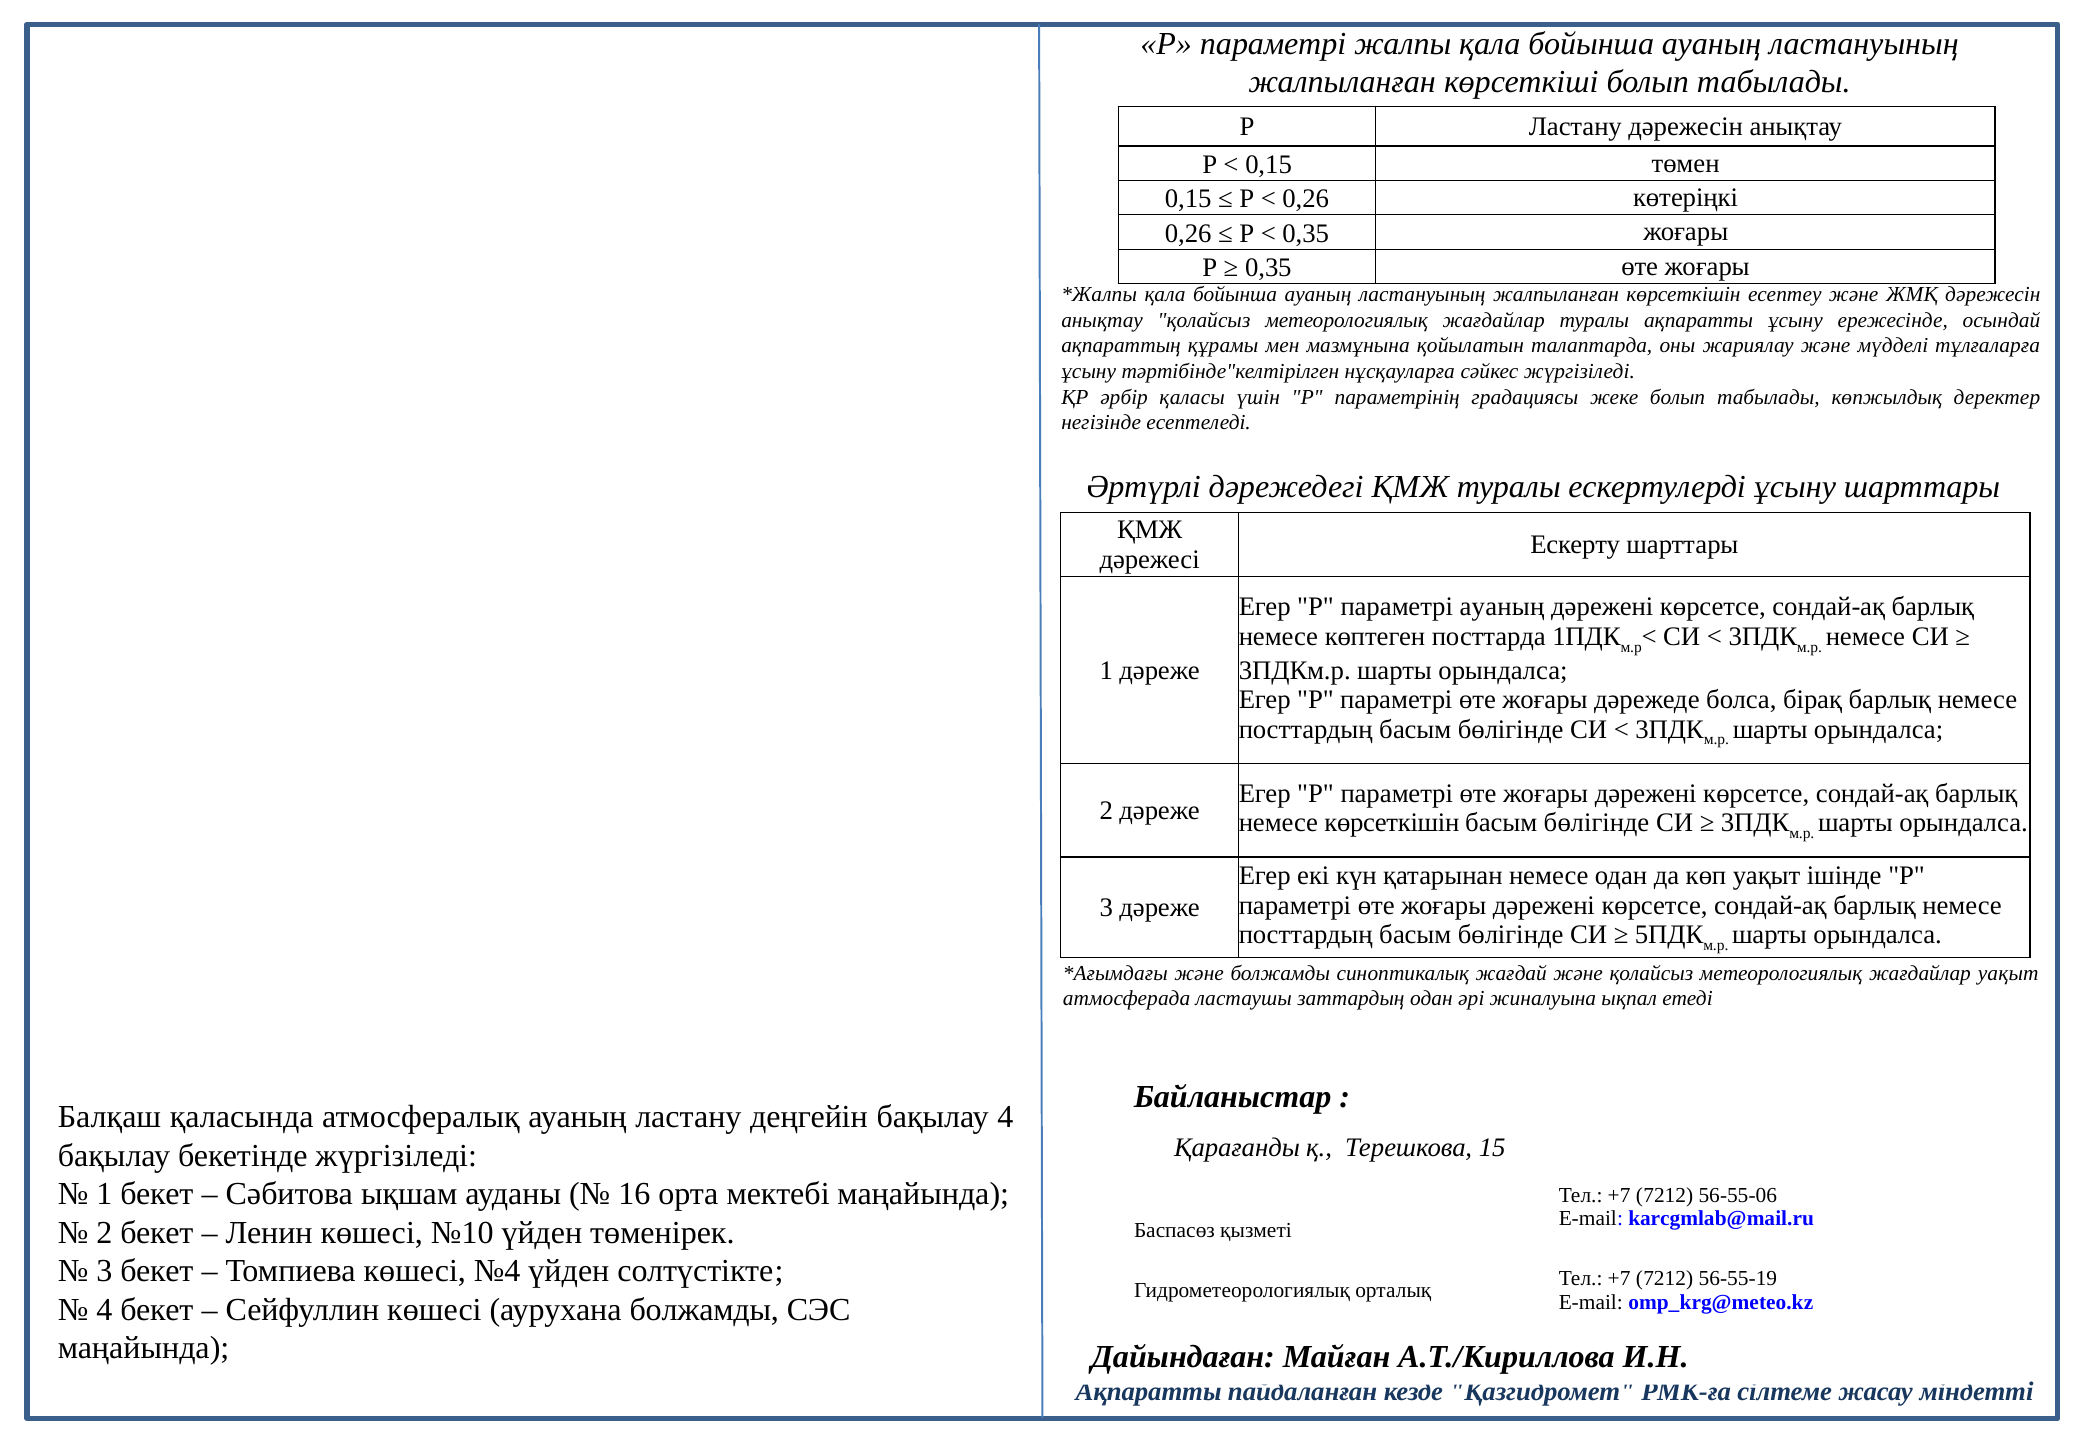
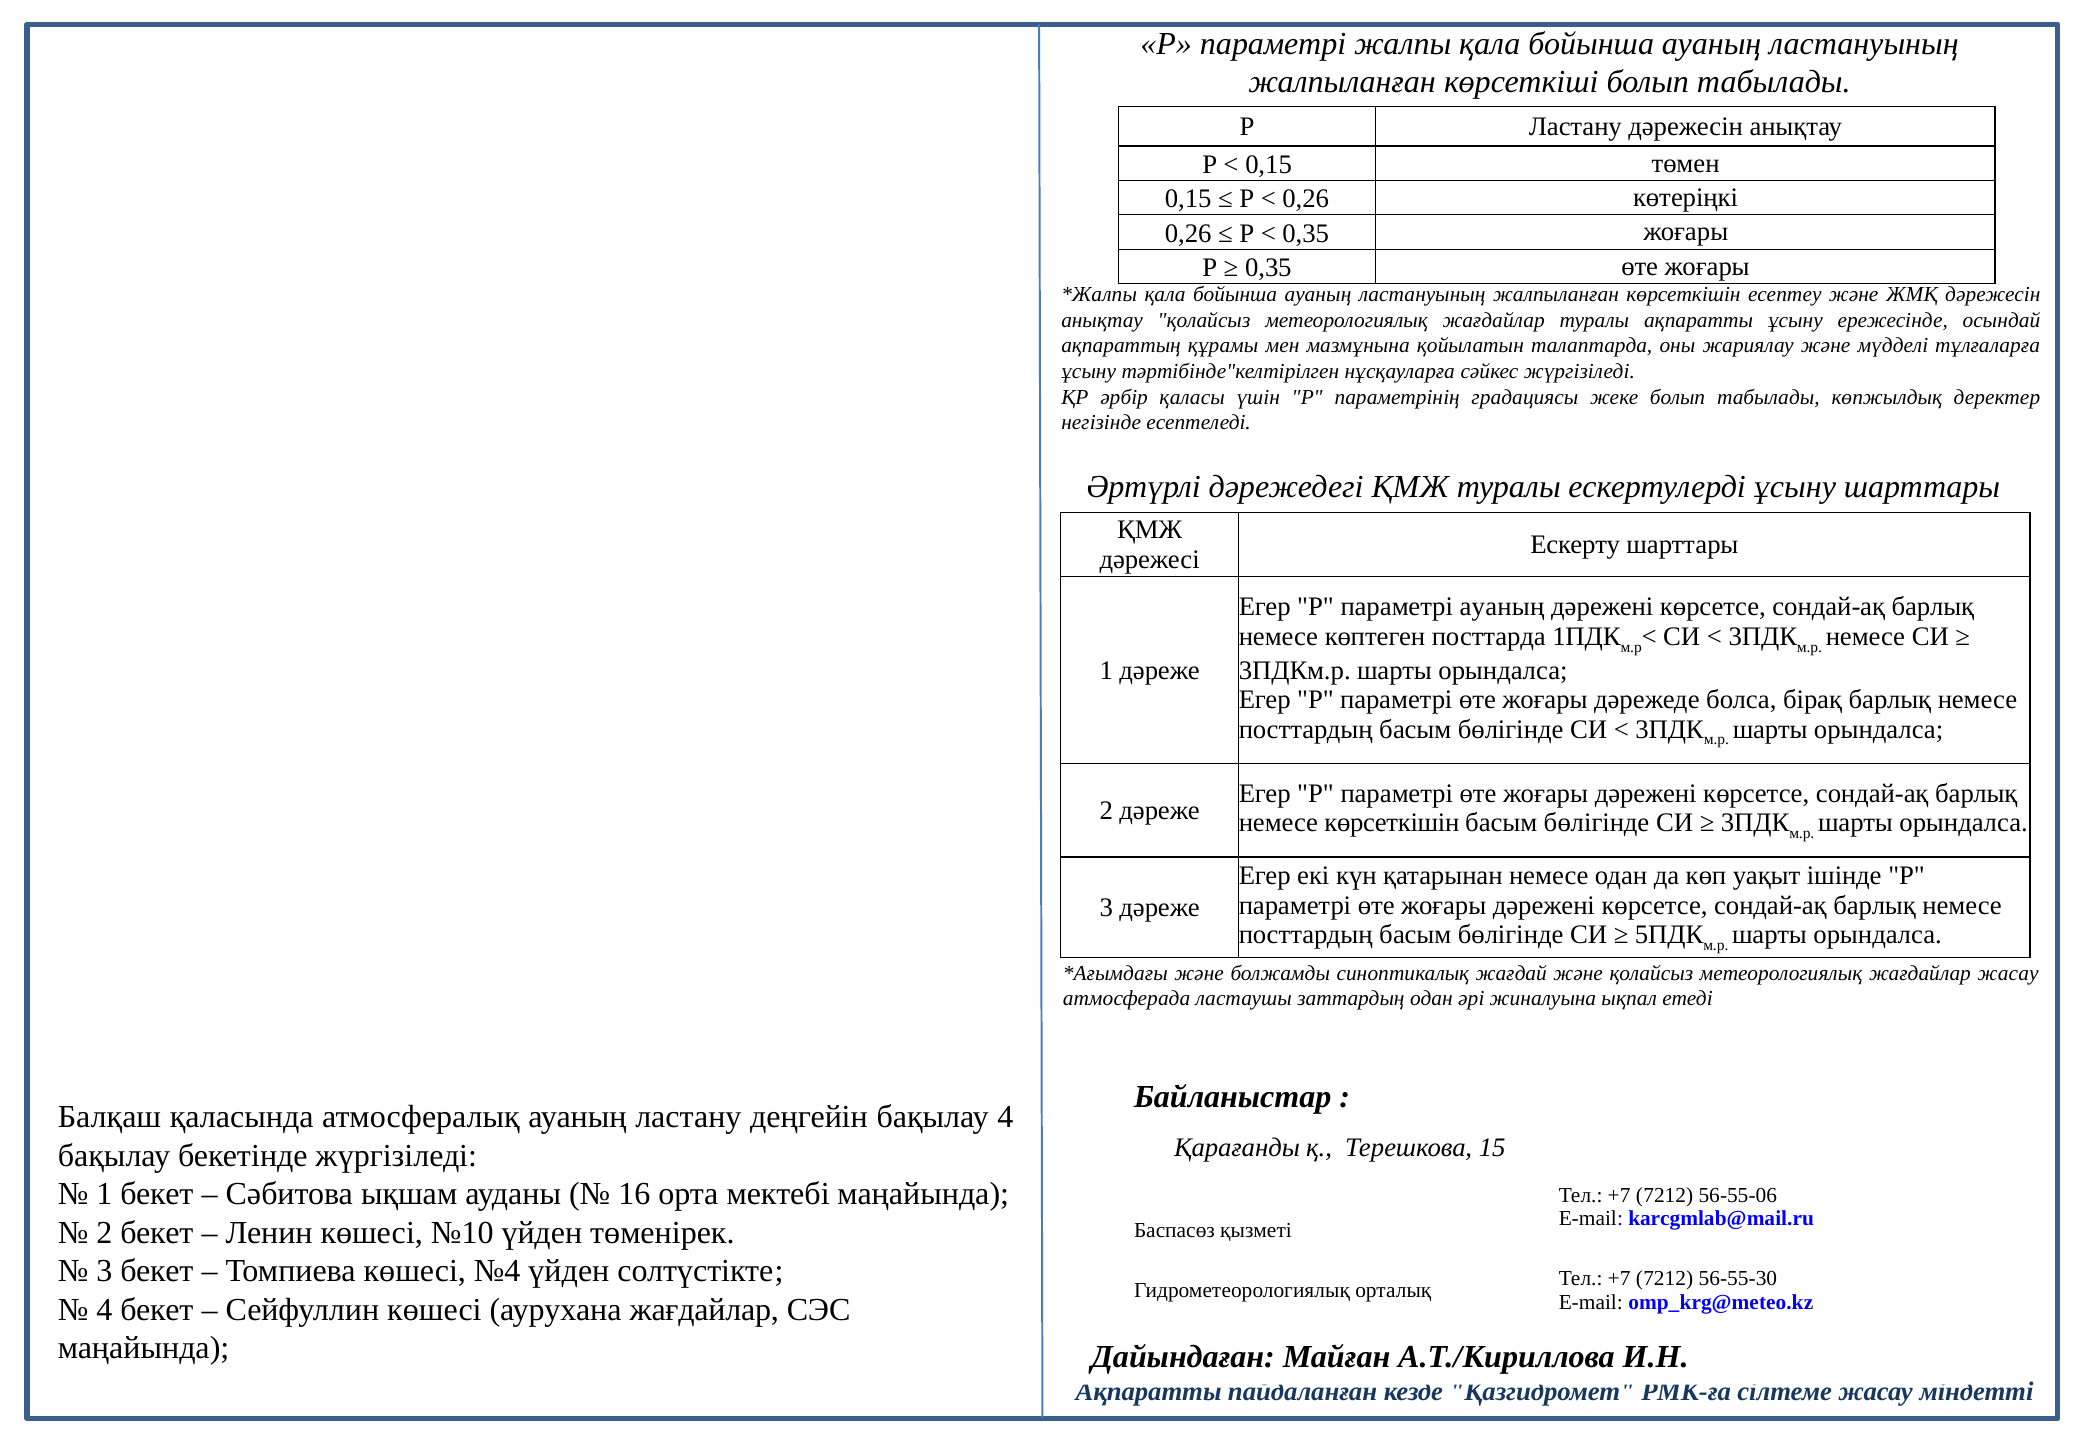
жағдайлар уақыт: уақыт -> жасау
56-55-19: 56-55-19 -> 56-55-30
аурухана болжамды: болжамды -> жағдайлар
